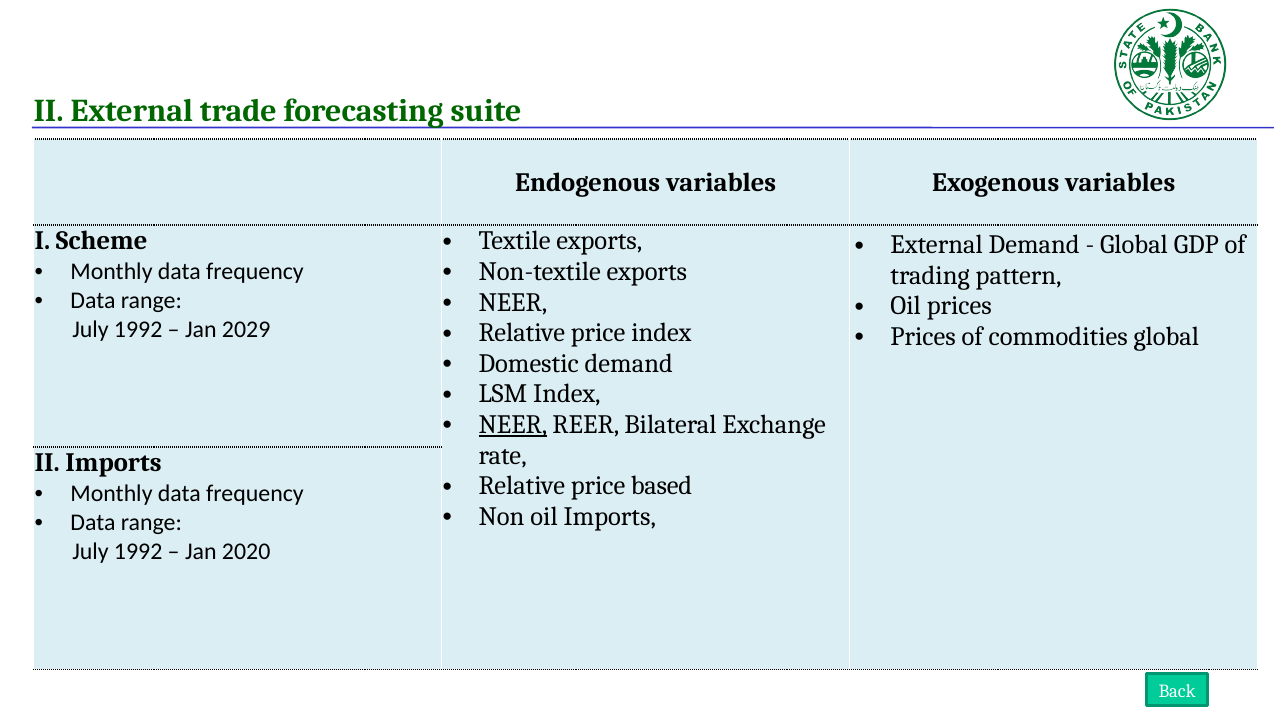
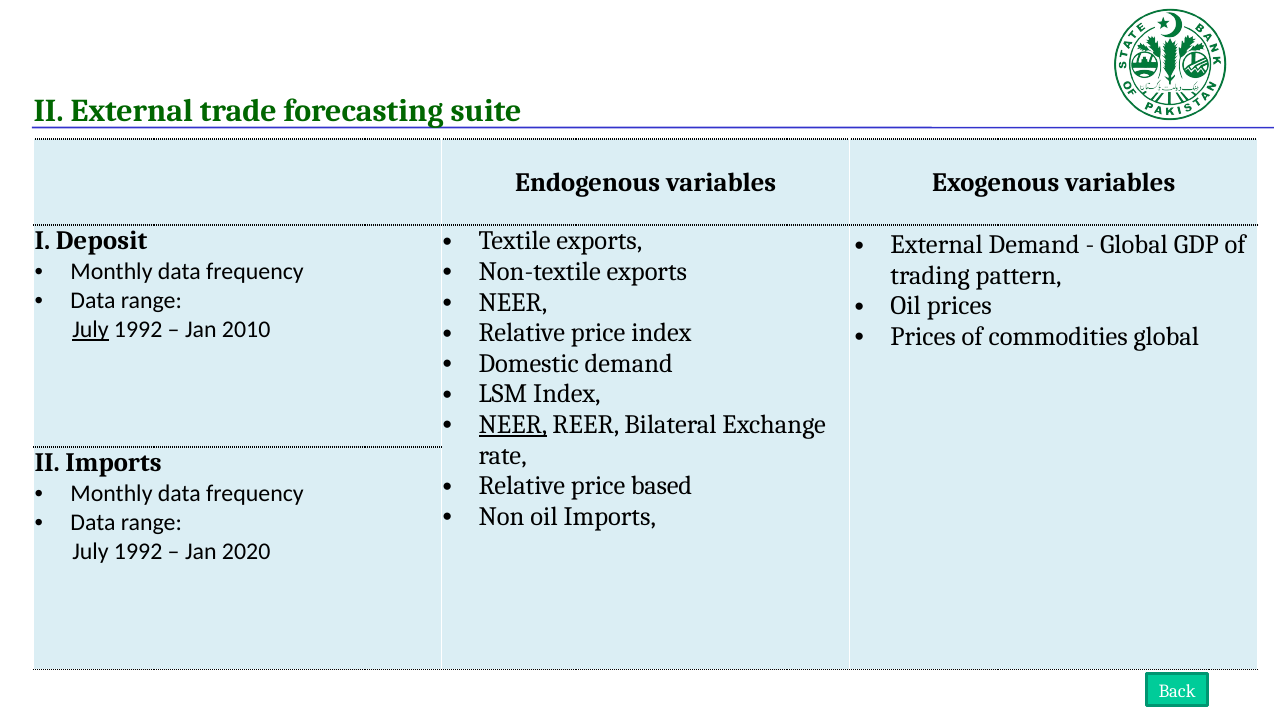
Scheme: Scheme -> Deposit
July at (91, 330) underline: none -> present
2029: 2029 -> 2010
